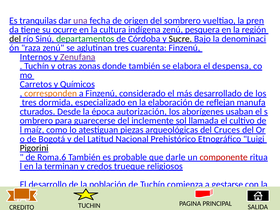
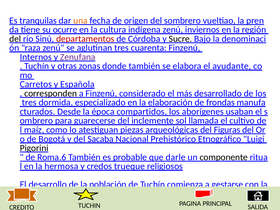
una at (80, 21) colour: purple -> orange
pesquera: pesquera -> inviernos
departamentos colour: green -> red
despensa: despensa -> ayudante
Químicos: Químicos -> Española
corresponden colour: orange -> black
reflejan: reflejan -> frondas
autorización: autorización -> compartidos
Cruces: Cruces -> Figuras
Latitud: Latitud -> Sacaba
componente colour: red -> black
terminan: terminan -> hermosa
